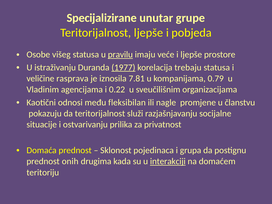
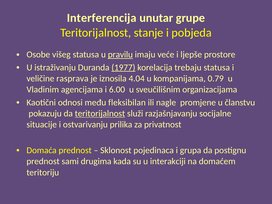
Specijalizirane: Specijalizirane -> Interferencija
Teritorijalnost ljepše: ljepše -> stanje
7.81: 7.81 -> 4.04
0.22: 0.22 -> 6.00
teritorijalnost at (100, 114) underline: none -> present
onih: onih -> sami
interakciji underline: present -> none
